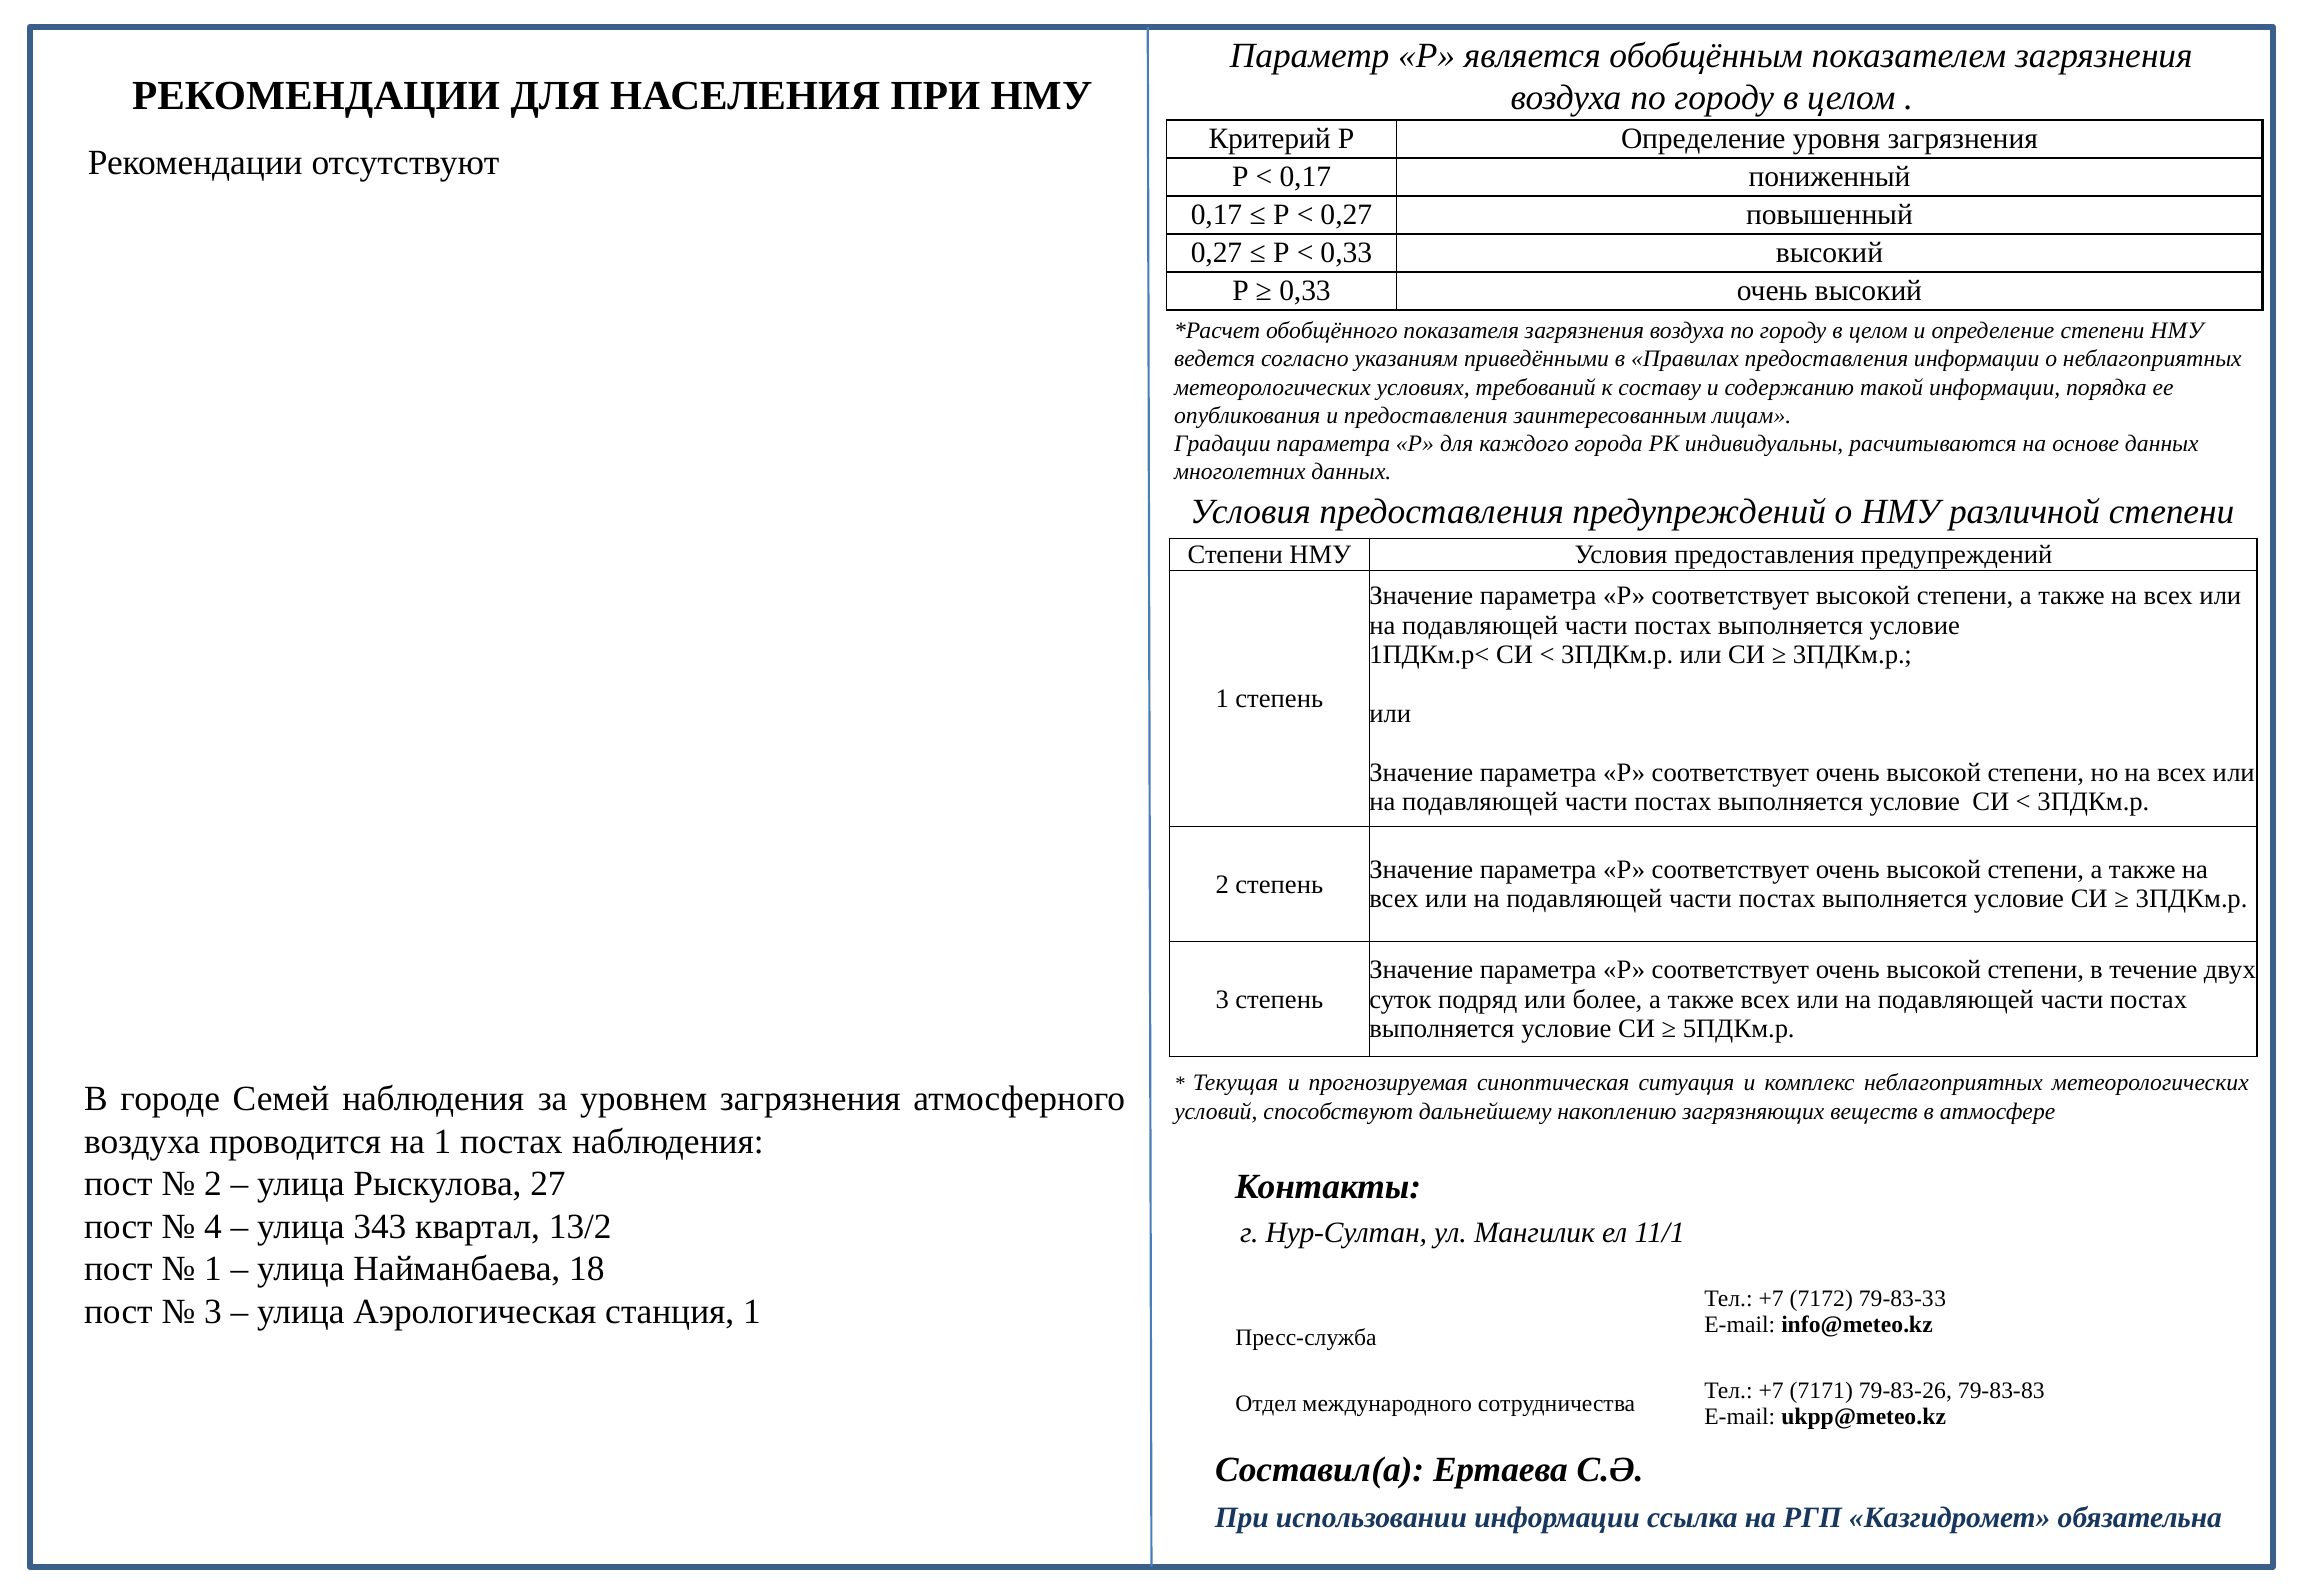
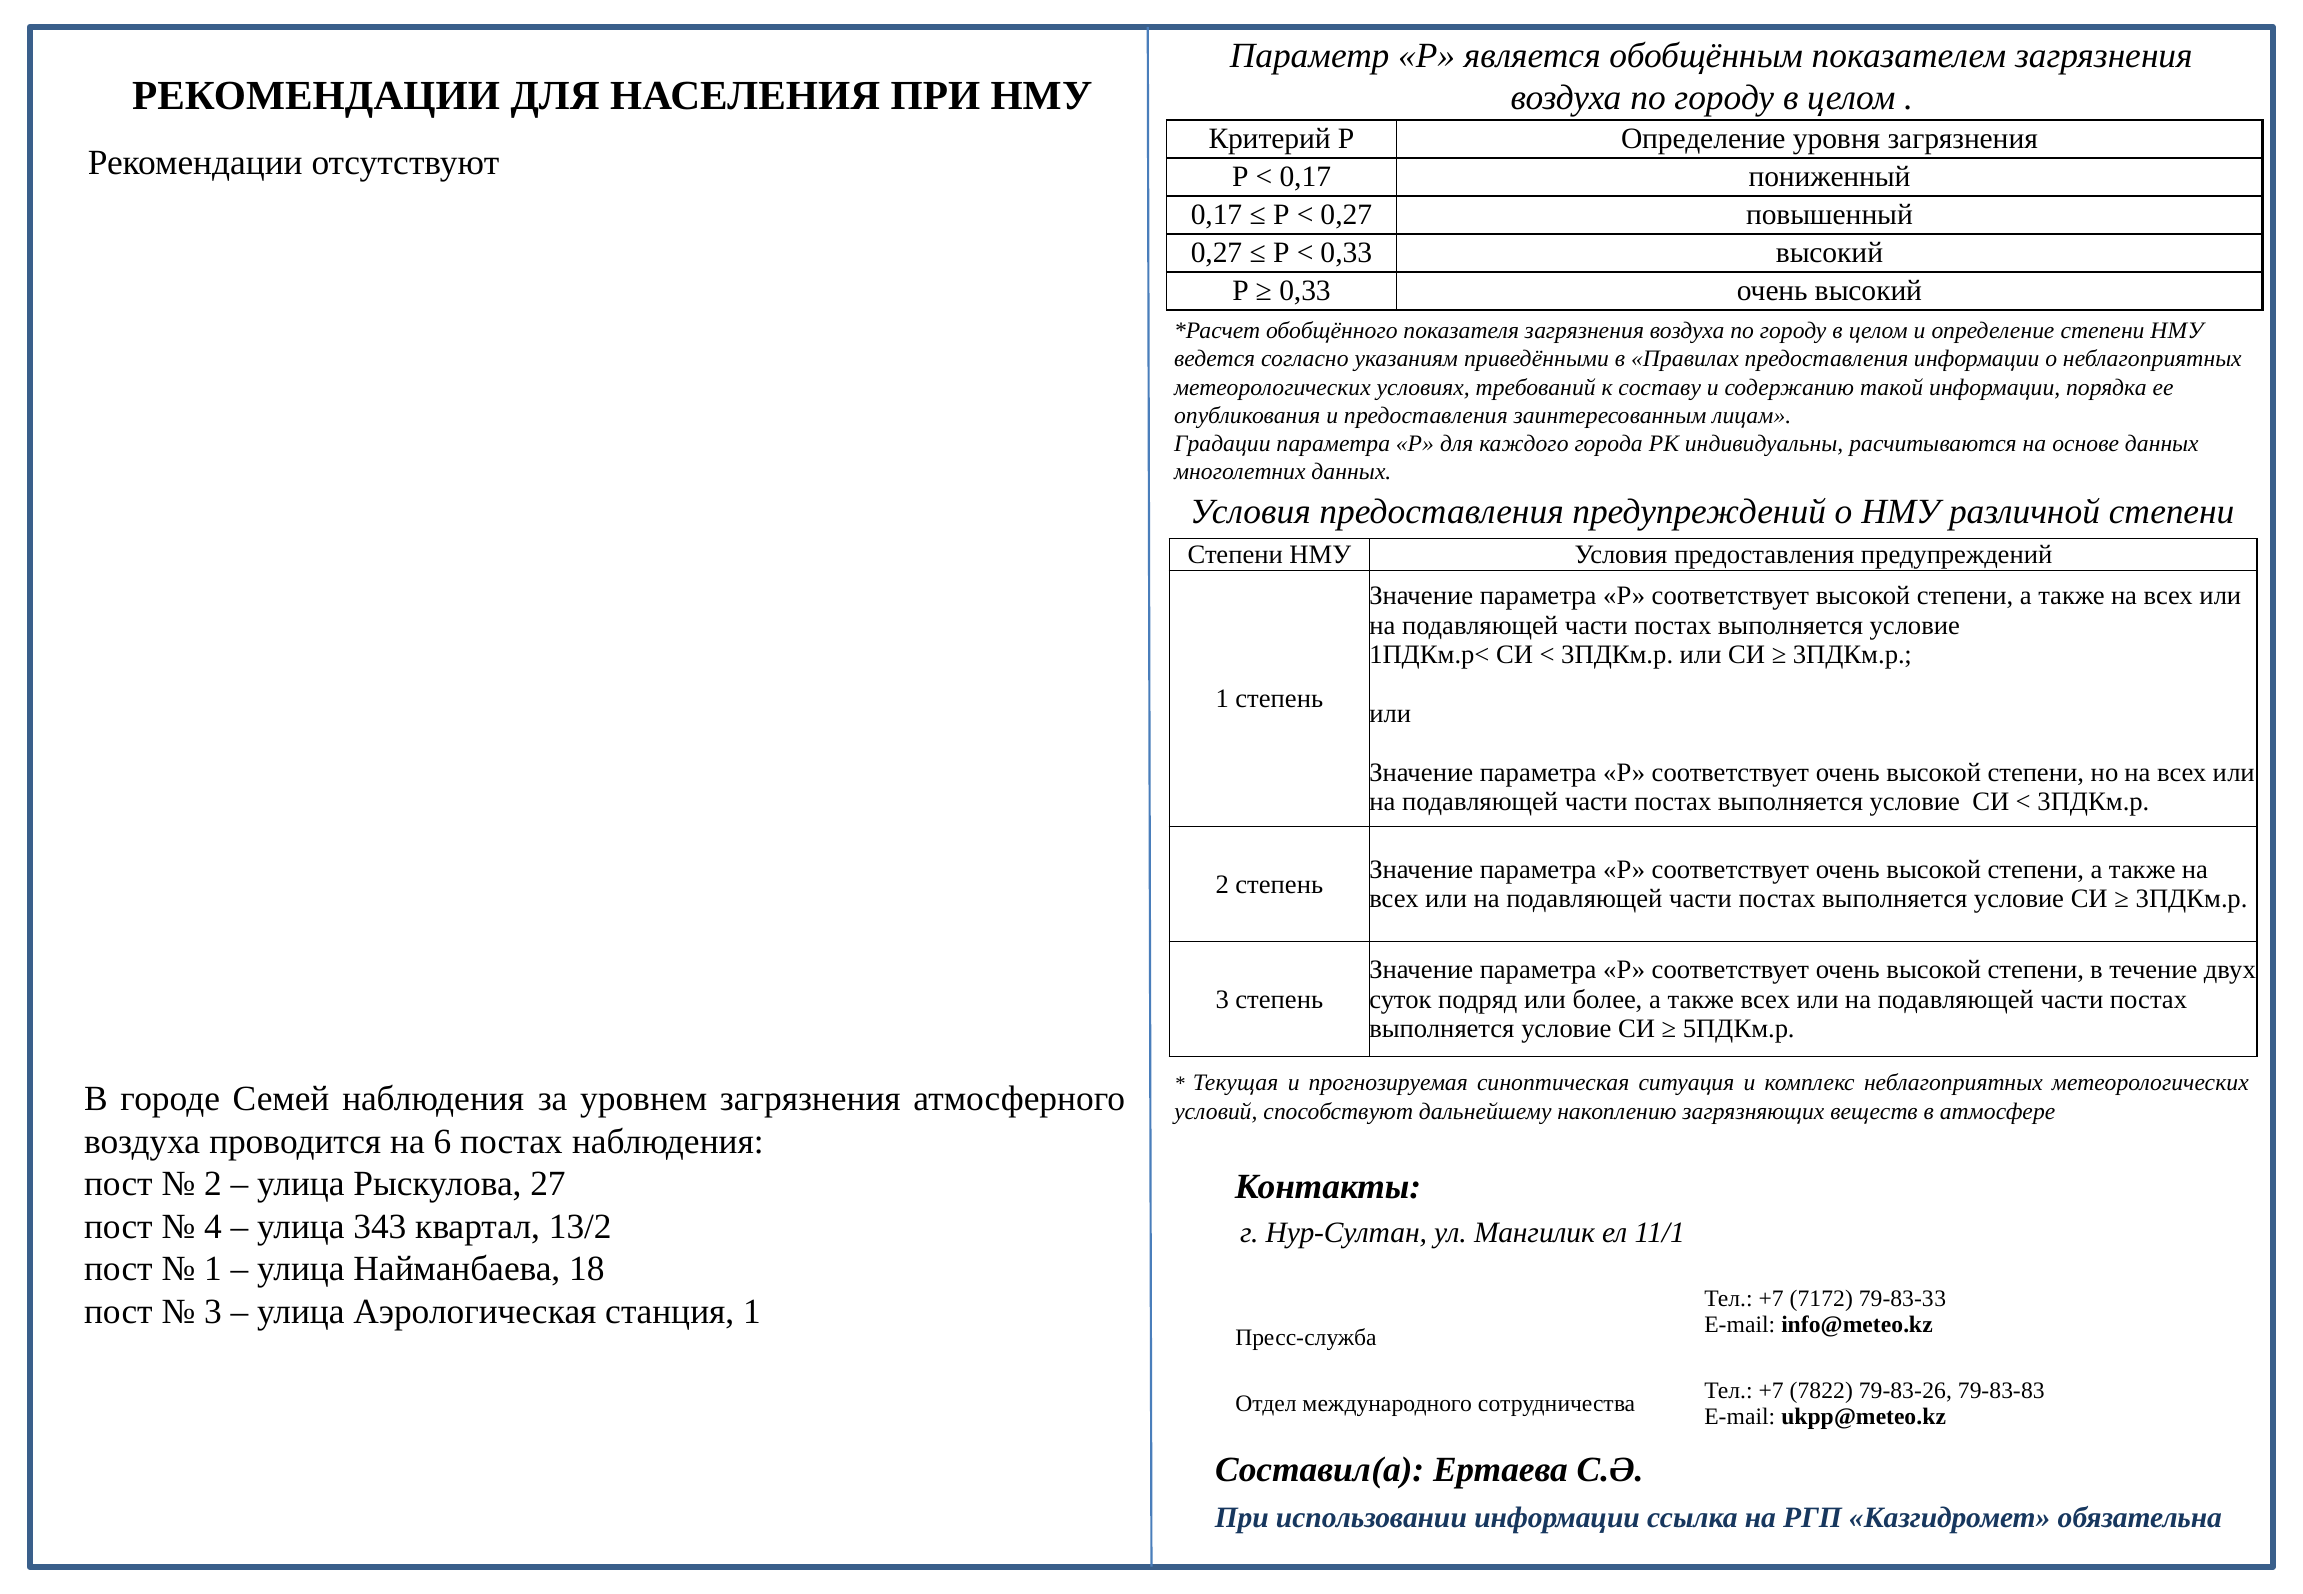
на 1: 1 -> 6
7171: 7171 -> 7822
